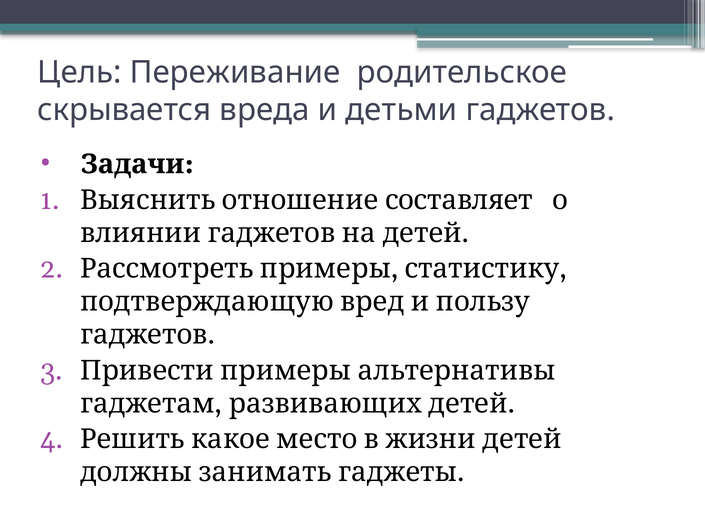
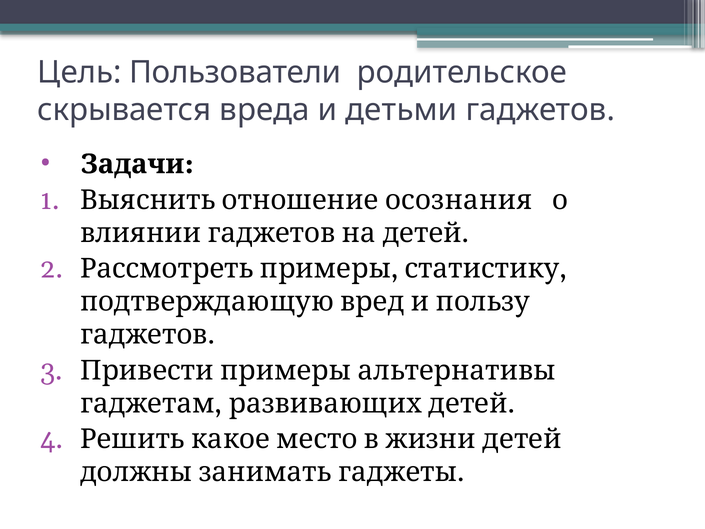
Переживание: Переживание -> Пользователи
составляет: составляет -> осознания
